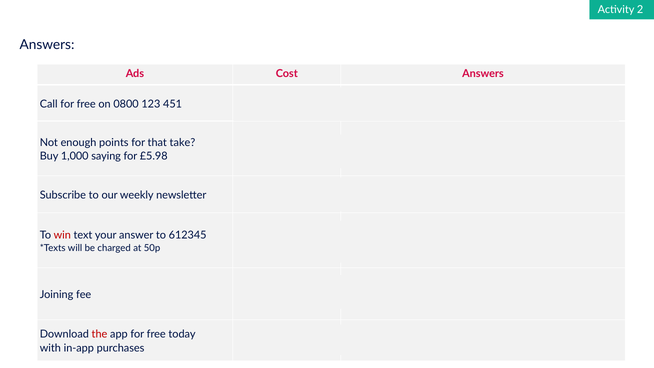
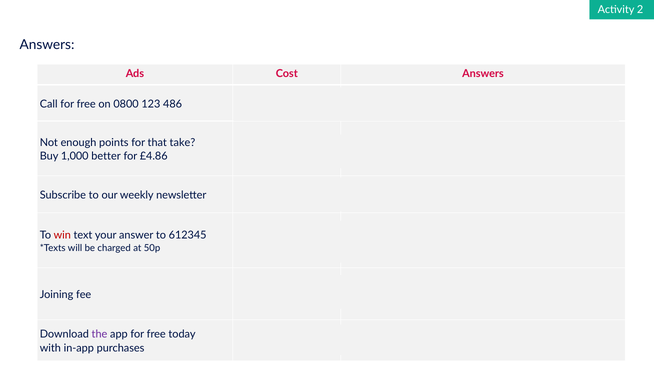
451: 451 -> 486
saying: saying -> better
£5.98: £5.98 -> £4.86
the at (99, 334) colour: red -> purple
